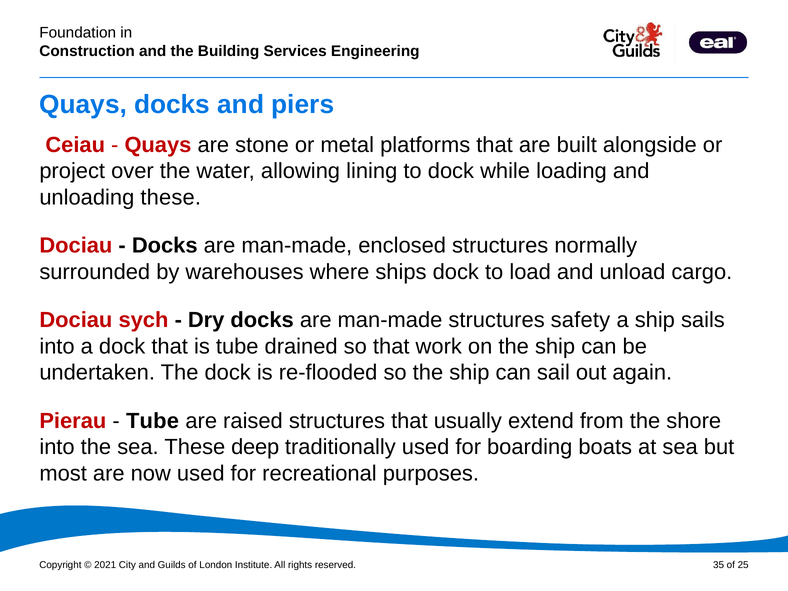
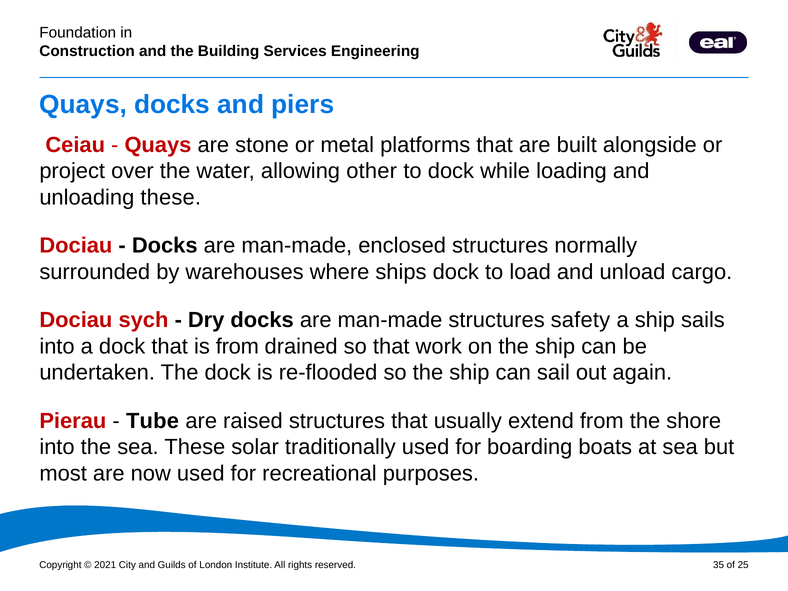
lining: lining -> other
is tube: tube -> from
deep: deep -> solar
